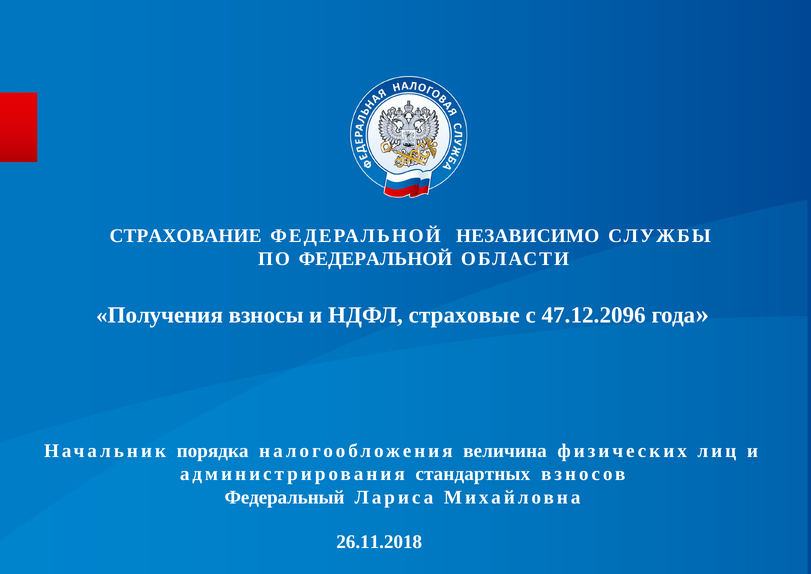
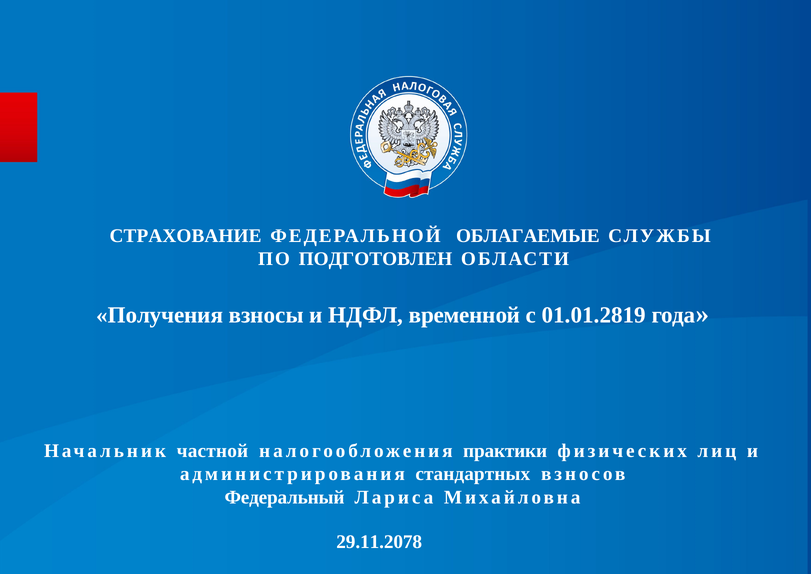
НЕЗАВИСИМО: НЕЗАВИСИМО -> ОБЛАГАЕМЫЕ
ПО ФЕДЕРАЛЬНОЙ: ФЕДЕРАЛЬНОЙ -> ПОДГОТОВЛЕН
страховые: страховые -> временной
47.12.2096: 47.12.2096 -> 01.01.2819
порядка: порядка -> частной
величина: величина -> практики
26.11.2018: 26.11.2018 -> 29.11.2078
